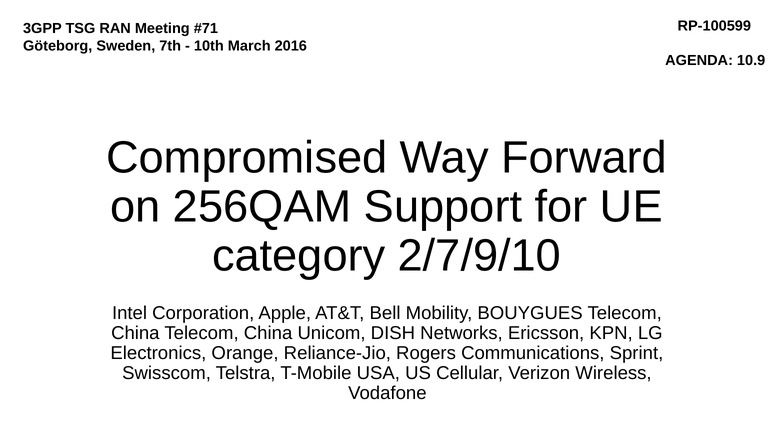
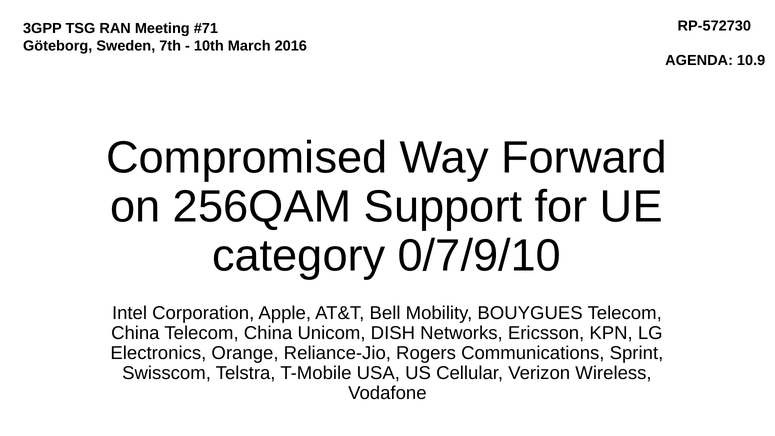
RP-100599: RP-100599 -> RP-572730
2/7/9/10: 2/7/9/10 -> 0/7/9/10
